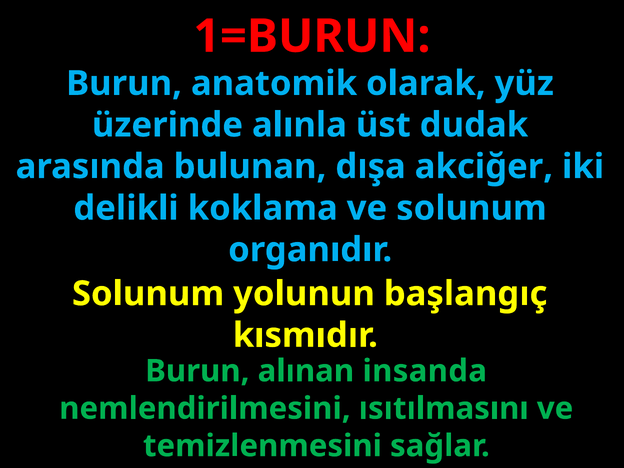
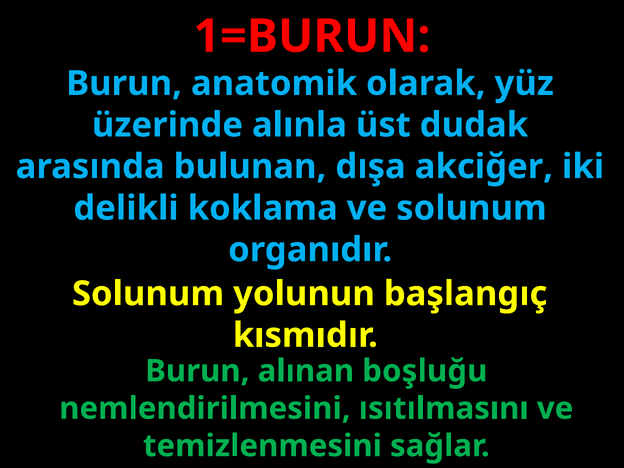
insanda: insanda -> boşluğu
